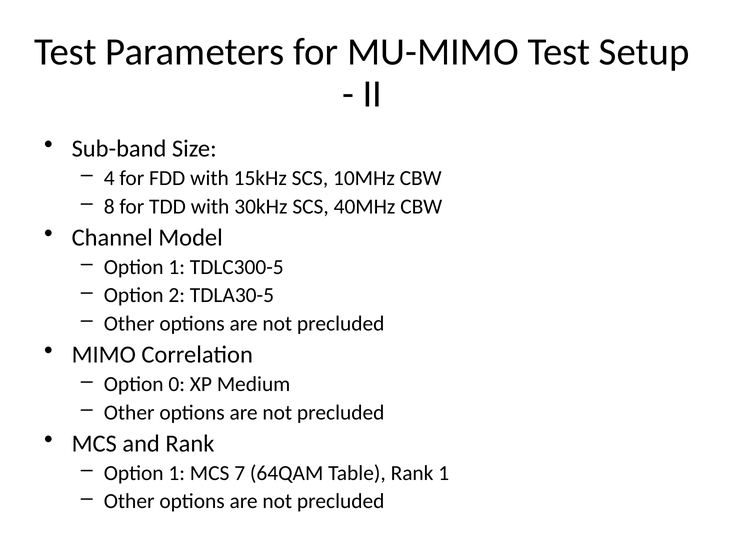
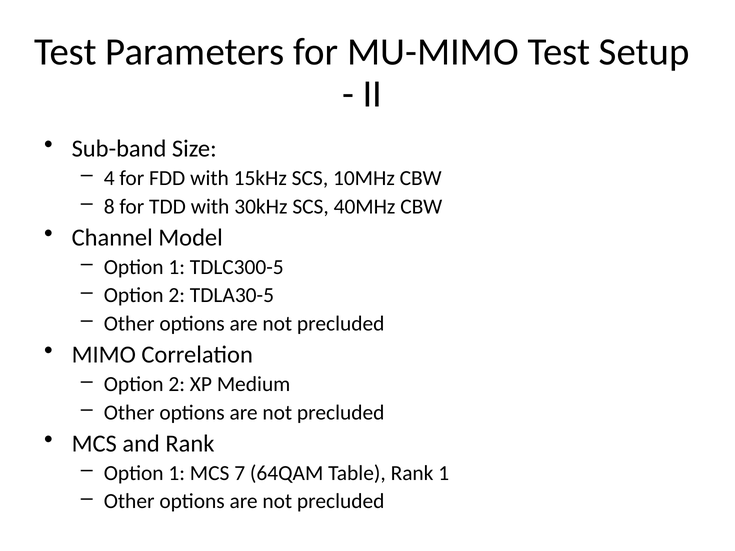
0 at (177, 384): 0 -> 2
